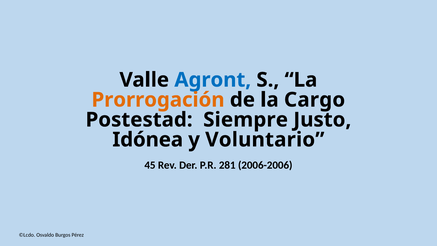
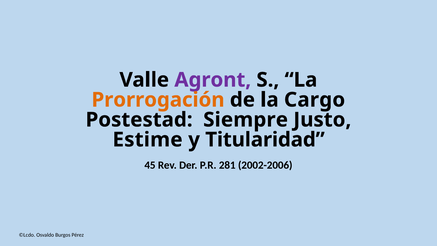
Agront colour: blue -> purple
Idónea: Idónea -> Estime
Voluntario: Voluntario -> Titularidad
2006-2006: 2006-2006 -> 2002-2006
